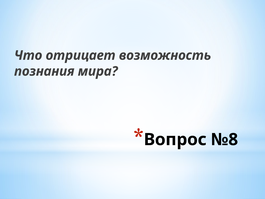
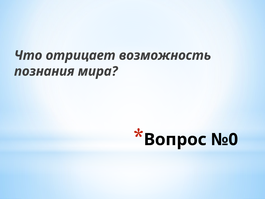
№8: №8 -> №0
